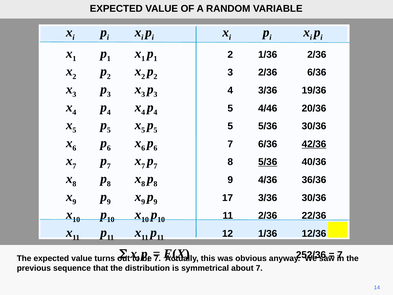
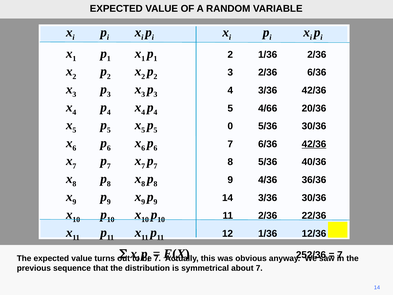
3/36 19/36: 19/36 -> 42/36
4/46: 4/46 -> 4/66
5 5: 5 -> 0
5/36 at (268, 162) underline: present -> none
9 17: 17 -> 14
